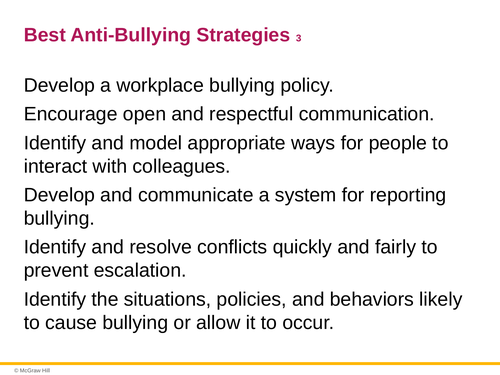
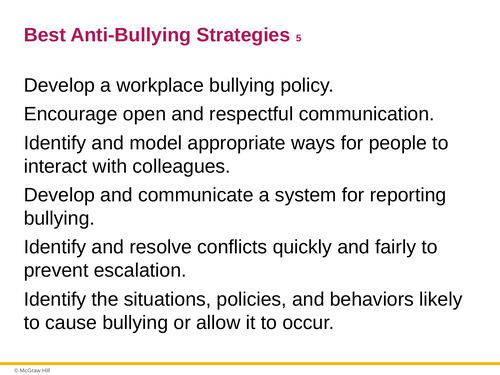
3: 3 -> 5
